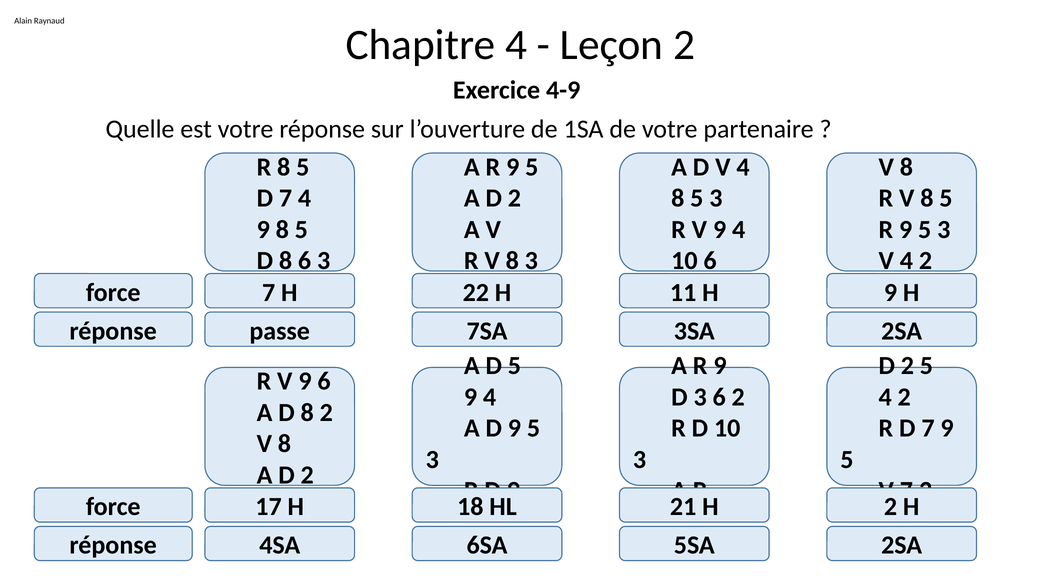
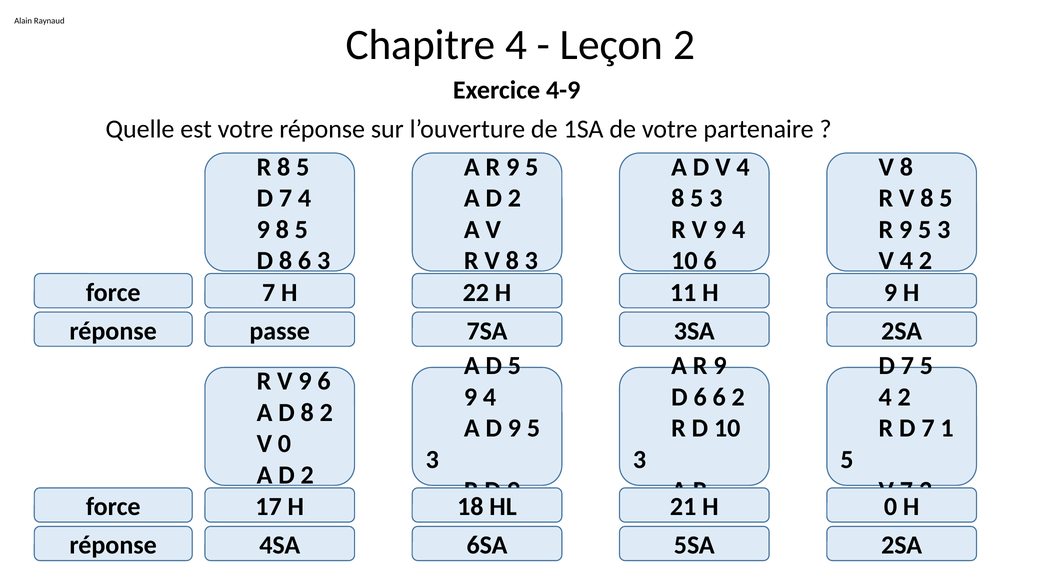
2 at (907, 365): 2 -> 7
3 at (700, 397): 3 -> 6
7 9: 9 -> 1
8 at (284, 443): 8 -> 0
H 2: 2 -> 0
